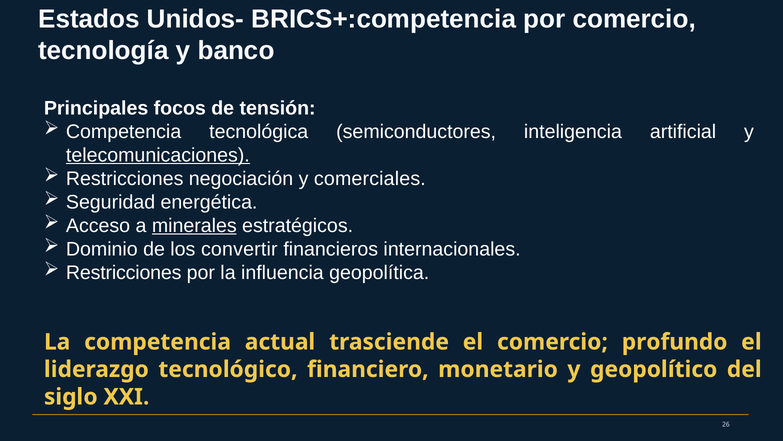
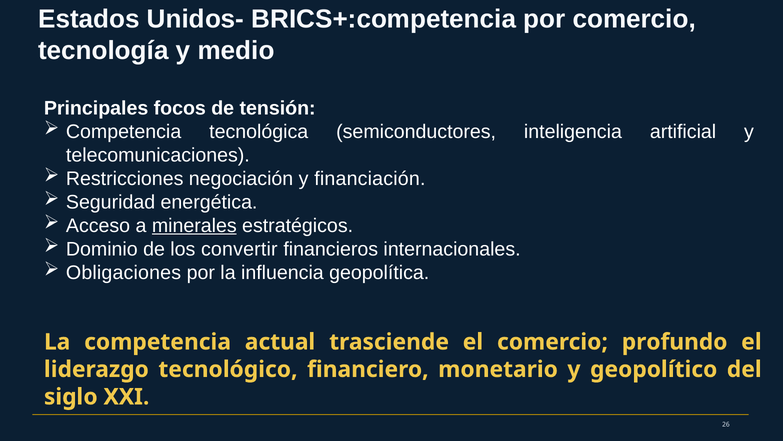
banco: banco -> medio
telecomunicaciones underline: present -> none
comerciales: comerciales -> financiación
Restricciones at (124, 272): Restricciones -> Obligaciones
